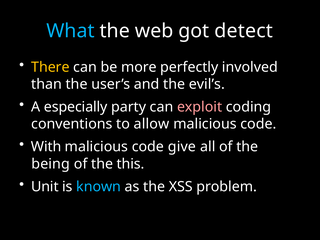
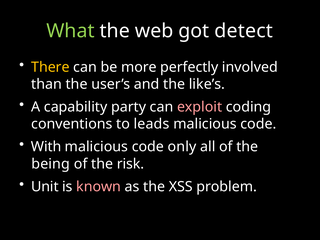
What colour: light blue -> light green
evil’s: evil’s -> like’s
especially: especially -> capability
allow: allow -> leads
give: give -> only
this: this -> risk
known colour: light blue -> pink
